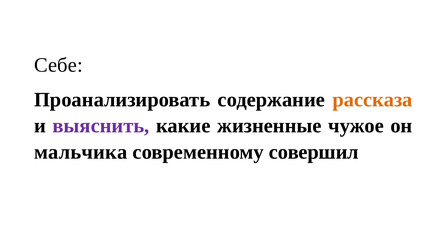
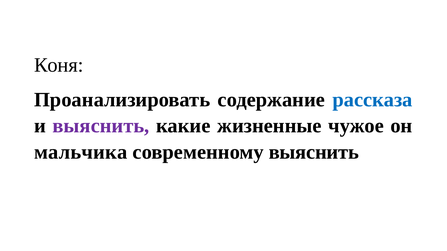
Себе: Себе -> Коня
рассказа colour: orange -> blue
современному совершил: совершил -> выяснить
